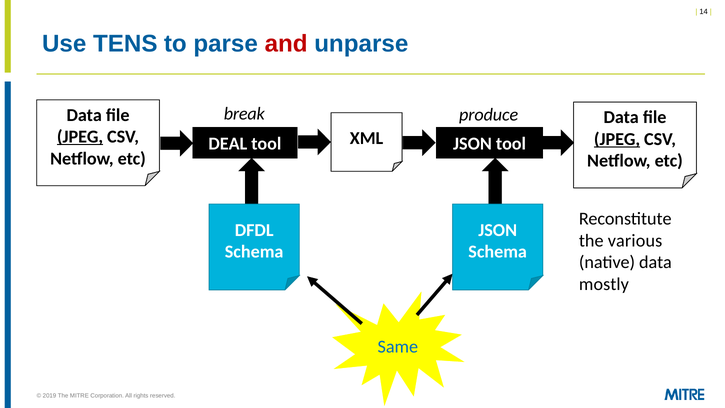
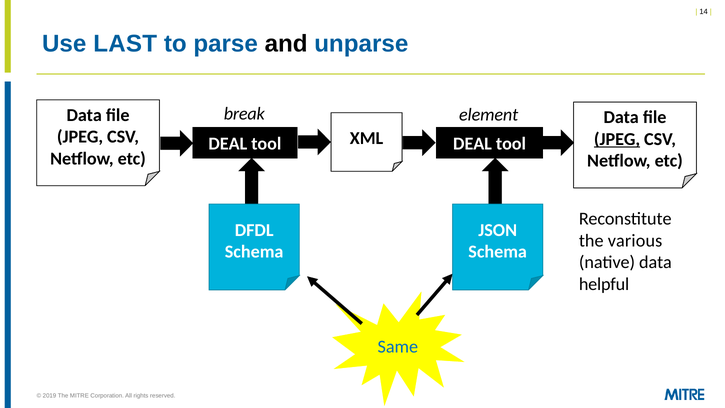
TENS: TENS -> LAST
and colour: red -> black
produce: produce -> element
JPEG at (80, 137) underline: present -> none
XML JSON: JSON -> DEAL
mostly: mostly -> helpful
